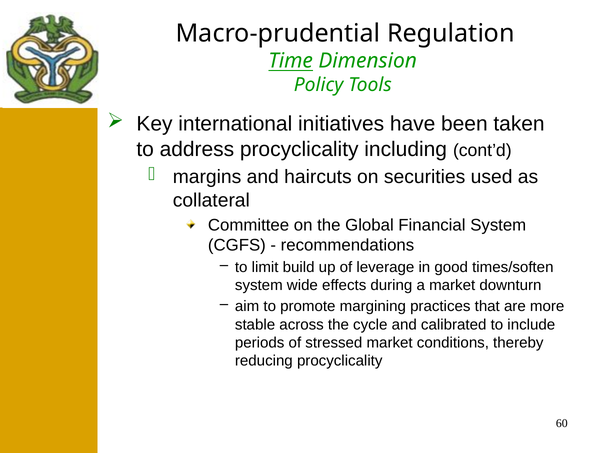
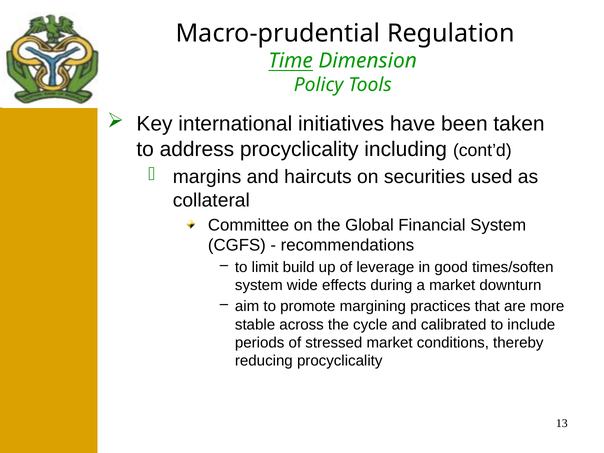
60: 60 -> 13
